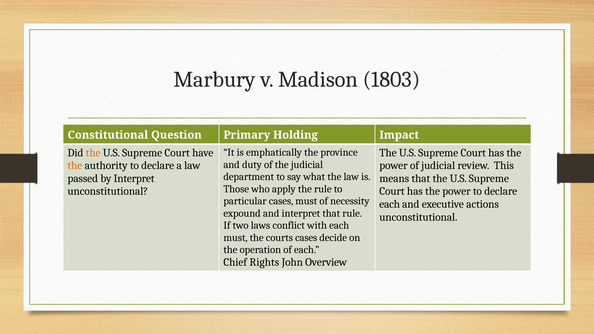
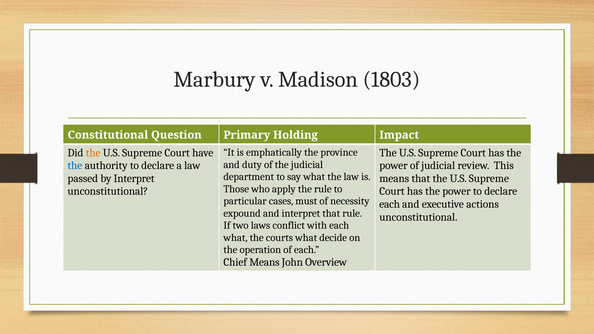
the at (75, 166) colour: orange -> blue
must at (236, 238): must -> what
courts cases: cases -> what
Chief Rights: Rights -> Means
